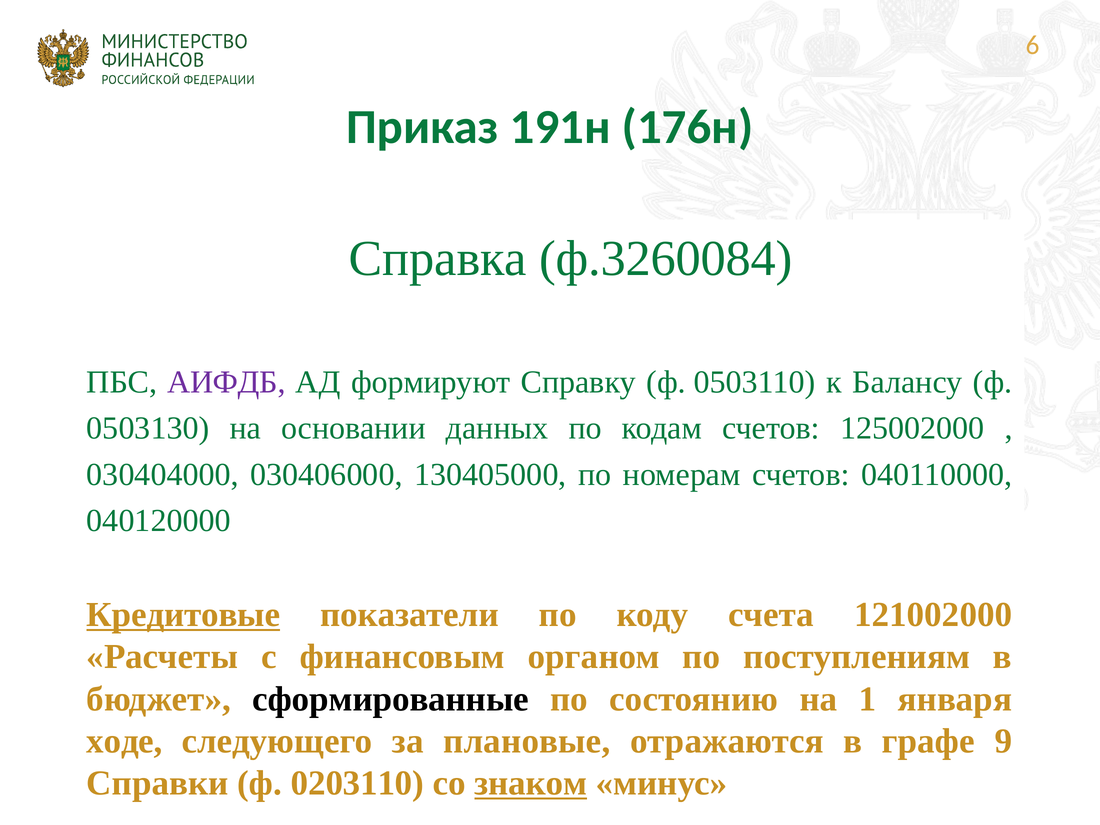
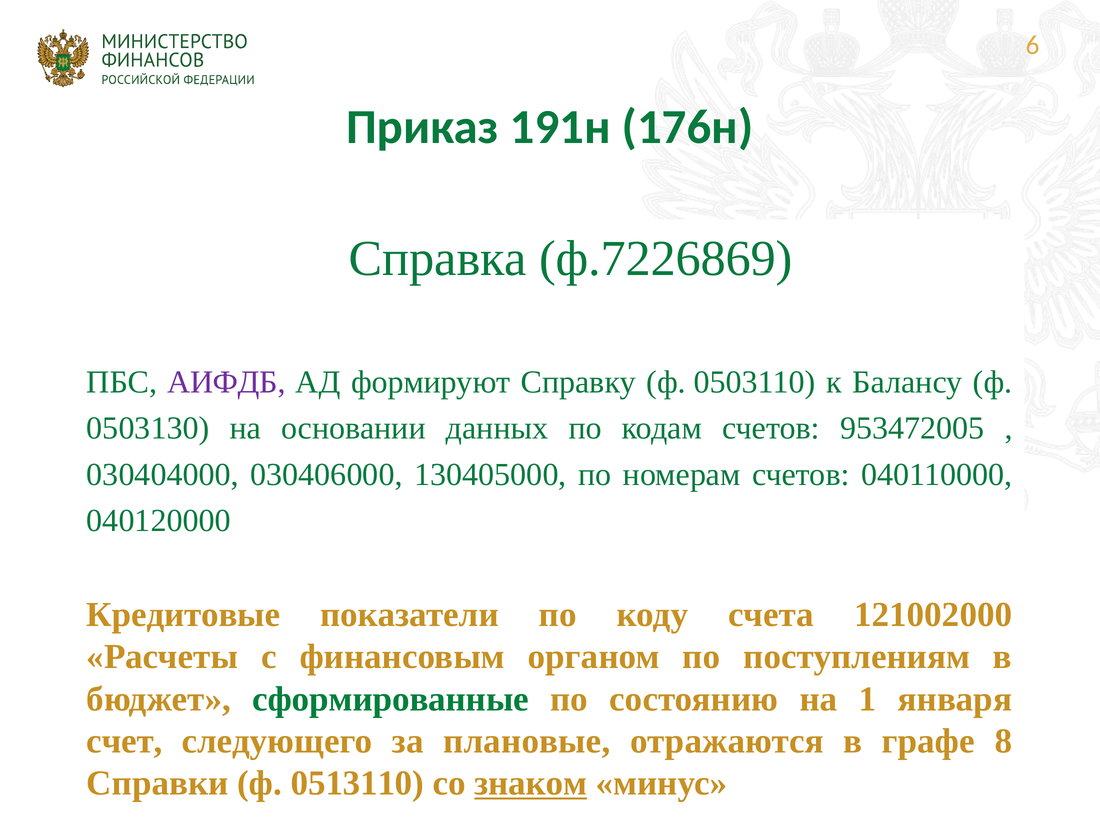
ф.3260084: ф.3260084 -> ф.7226869
125002000: 125002000 -> 953472005
Кредитовые underline: present -> none
сформированные colour: black -> green
ходе: ходе -> счет
9: 9 -> 8
0203110: 0203110 -> 0513110
